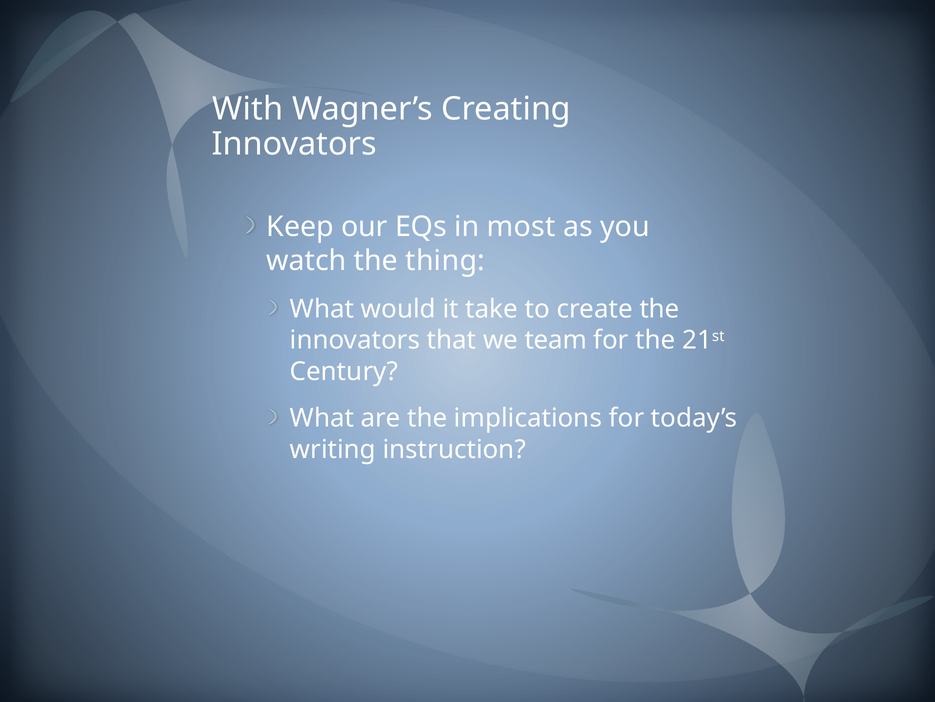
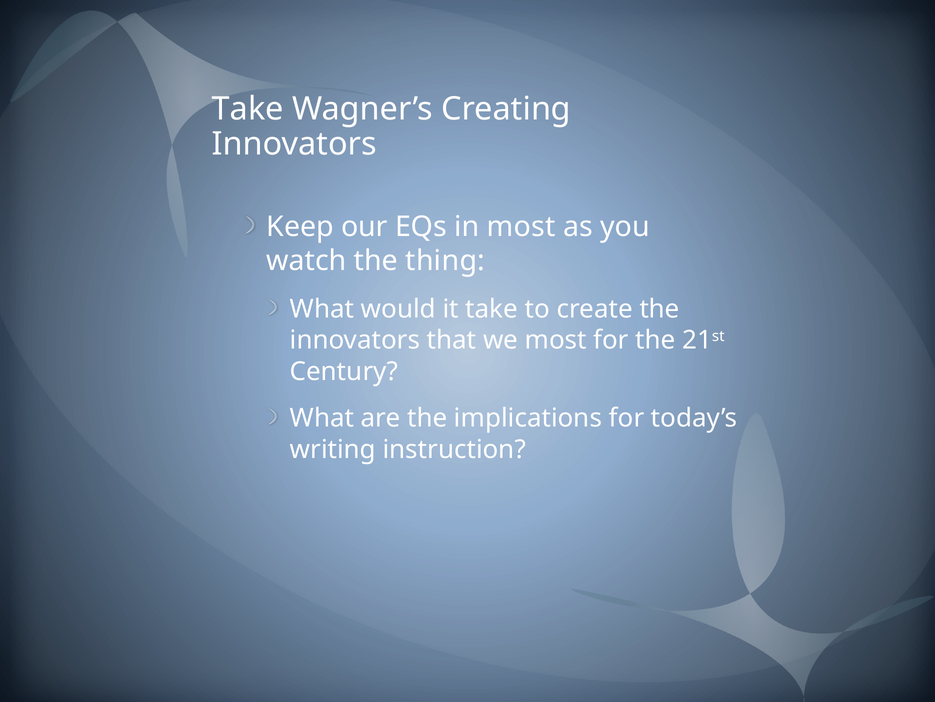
With at (248, 109): With -> Take
we team: team -> most
